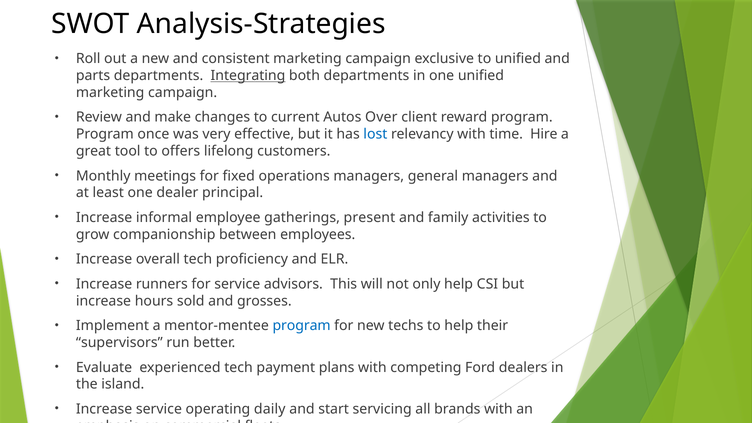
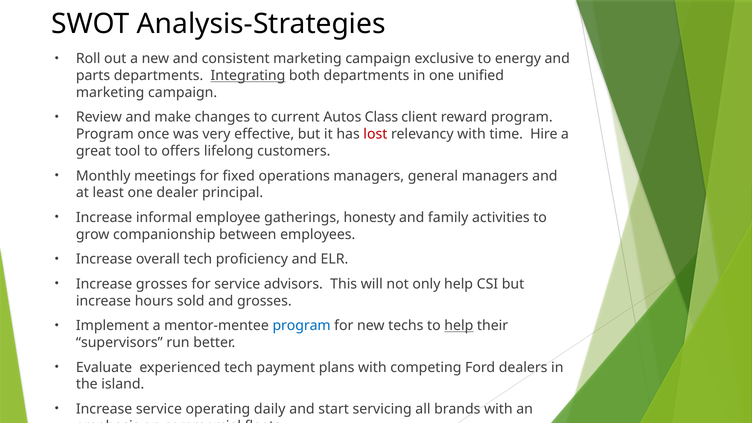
to unified: unified -> energy
Over: Over -> Class
lost colour: blue -> red
present: present -> honesty
Increase runners: runners -> grosses
help at (459, 326) underline: none -> present
